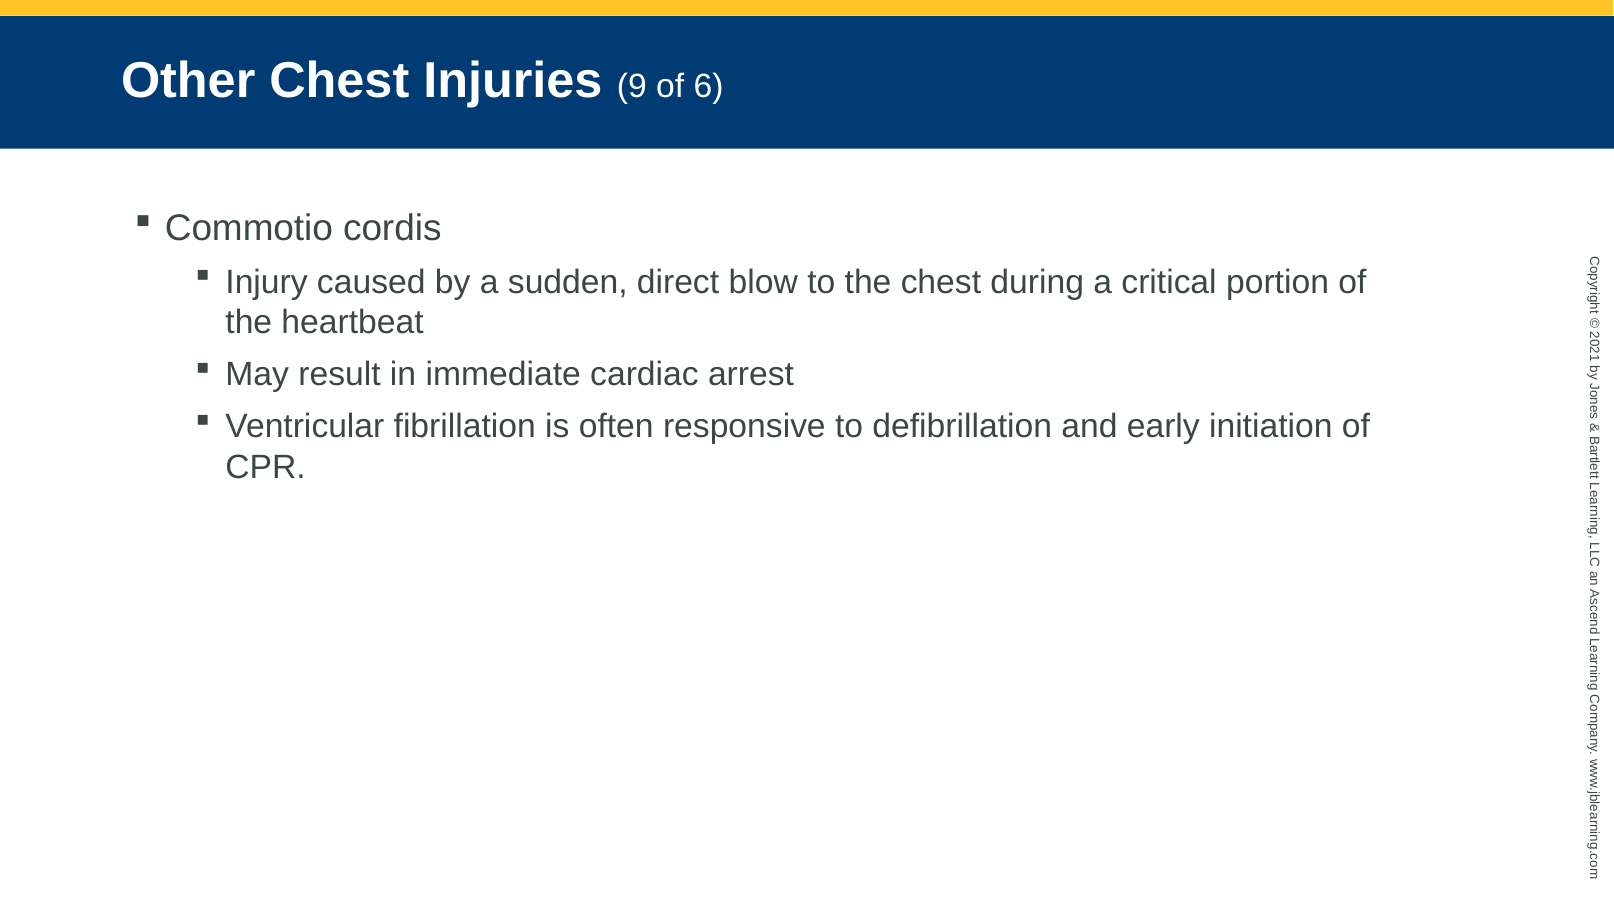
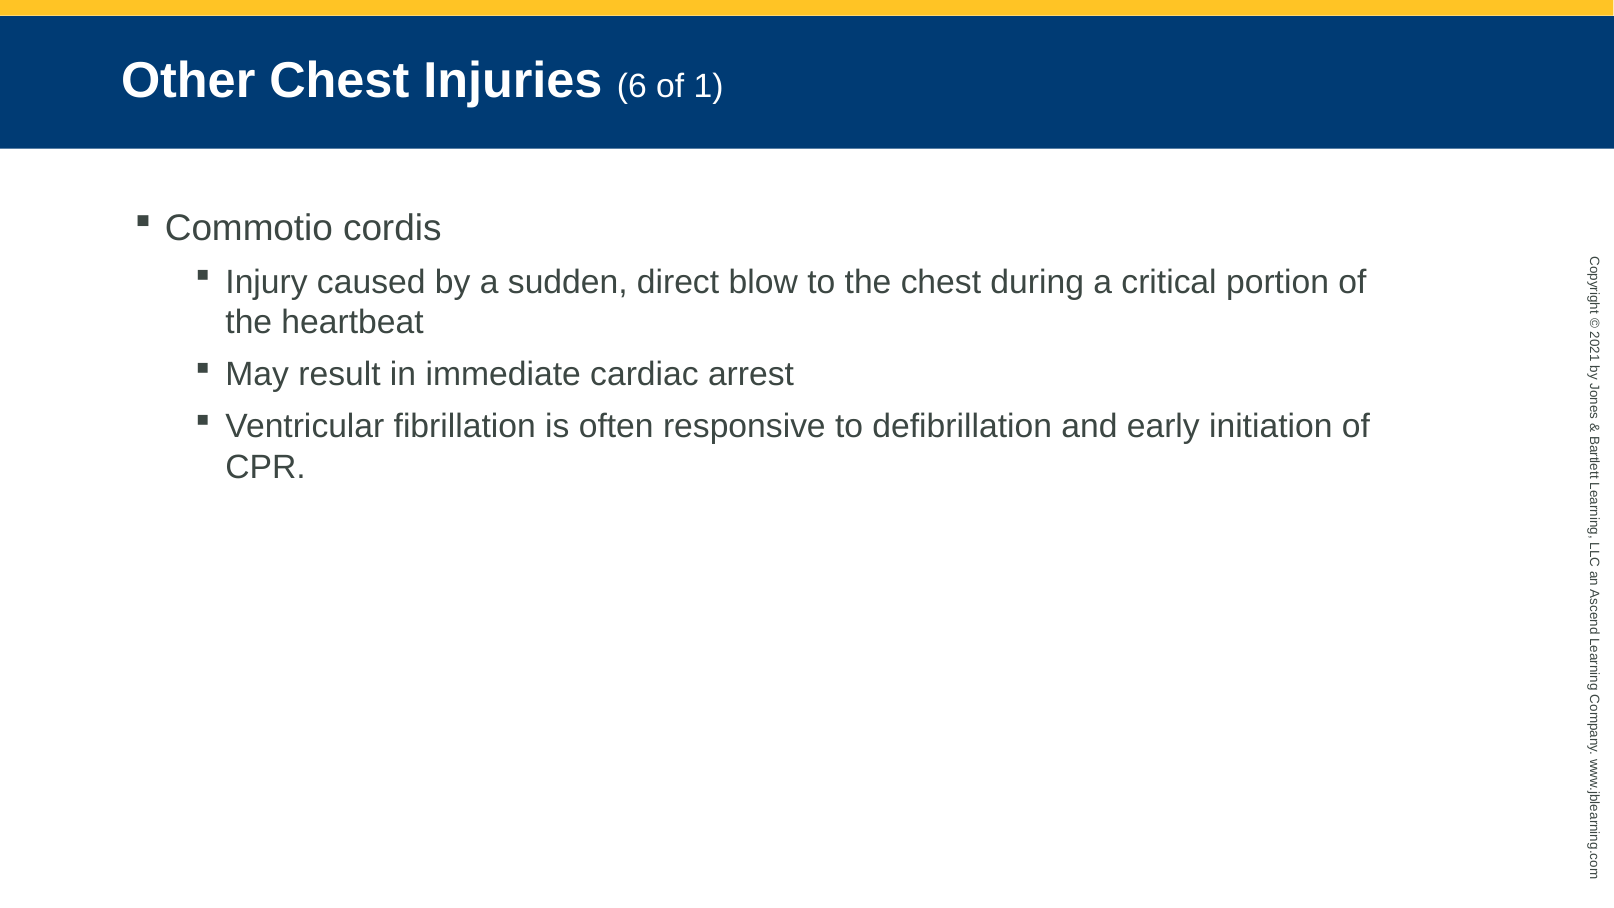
9: 9 -> 6
of 6: 6 -> 1
